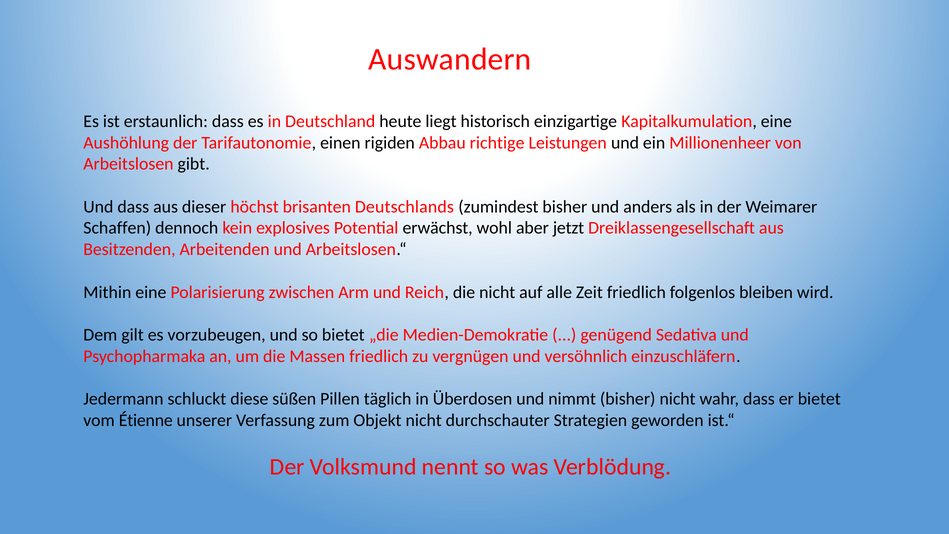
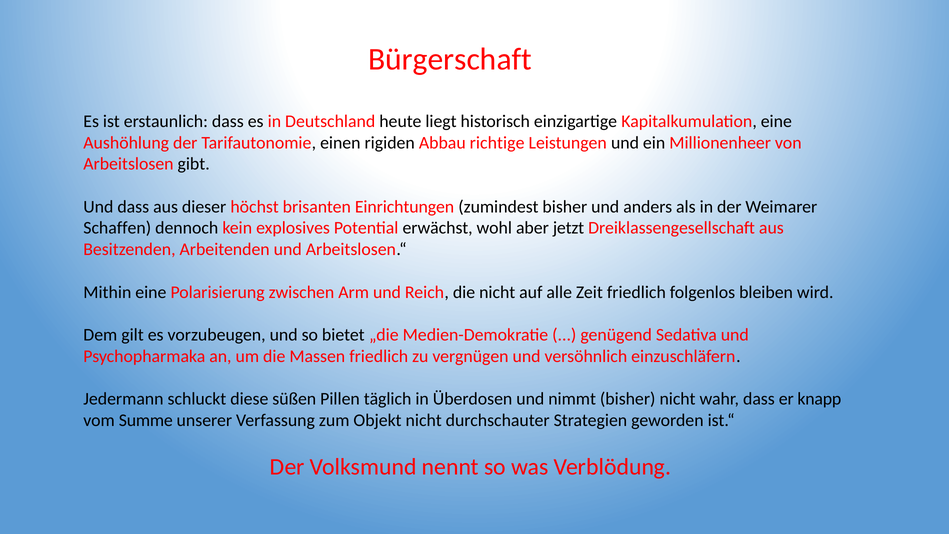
Auswandern: Auswandern -> Bürgerschaft
Deutschlands: Deutschlands -> Einrichtungen
er bietet: bietet -> knapp
Étienne: Étienne -> Summe
